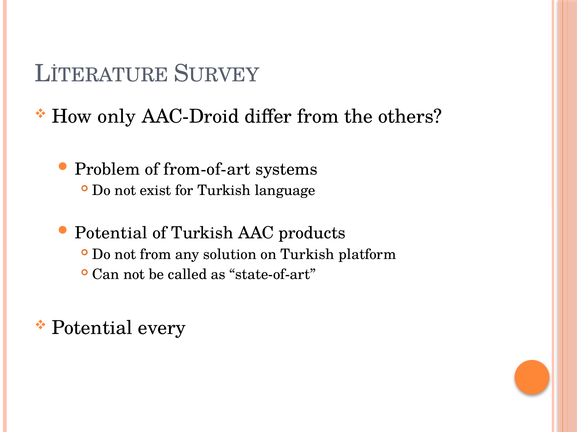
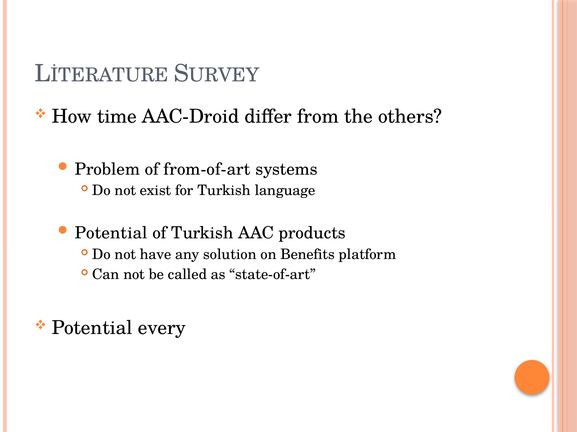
only: only -> time
not from: from -> have
on Turkish: Turkish -> Benefits
